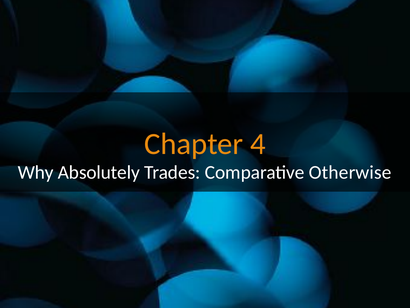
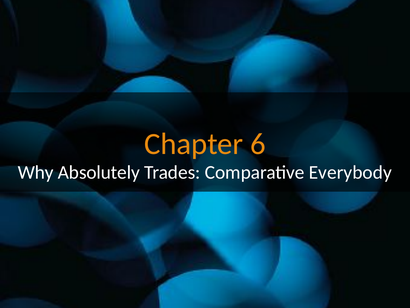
4: 4 -> 6
Otherwise: Otherwise -> Everybody
